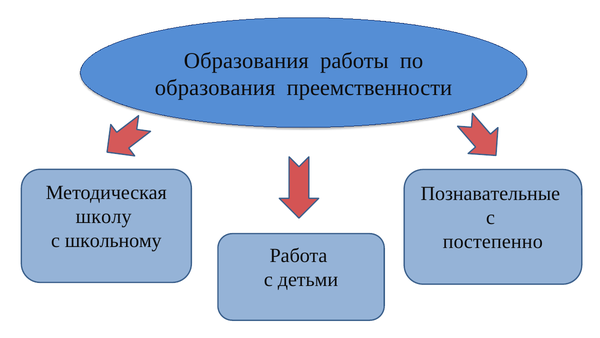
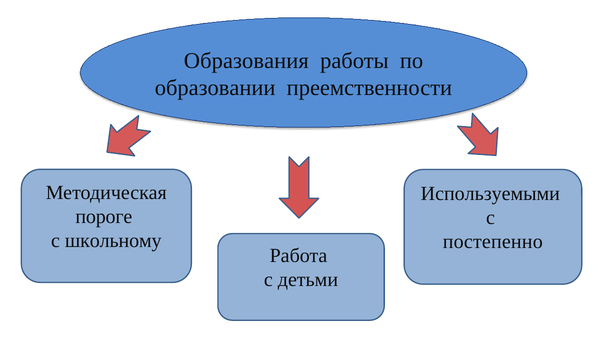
образования at (215, 87): образования -> образовании
Познавательные: Познавательные -> Используемыми
школу: школу -> пороге
